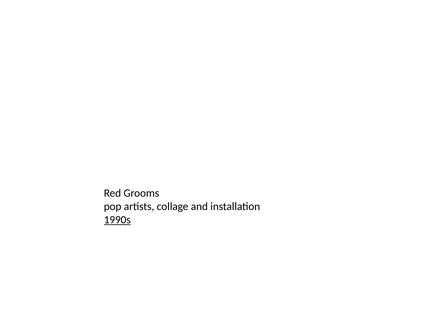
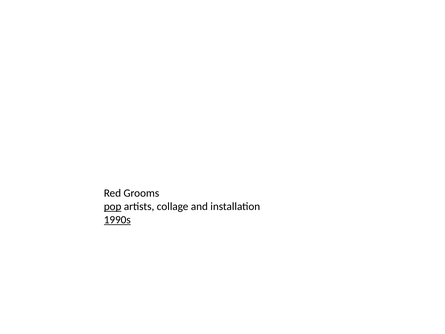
pop underline: none -> present
